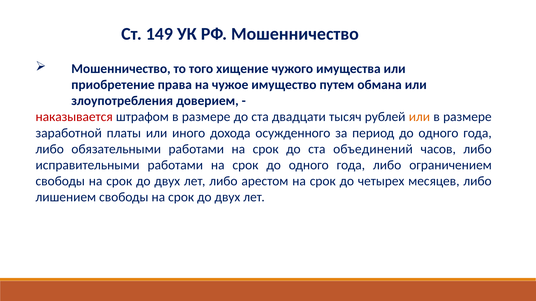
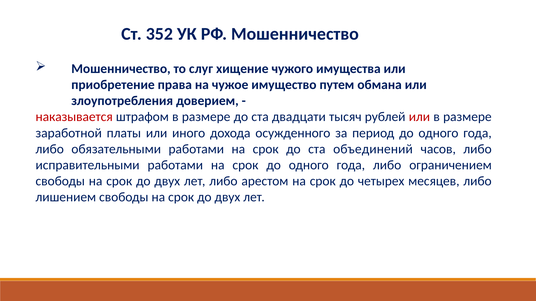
149: 149 -> 352
того: того -> слуг
или at (419, 117) colour: orange -> red
